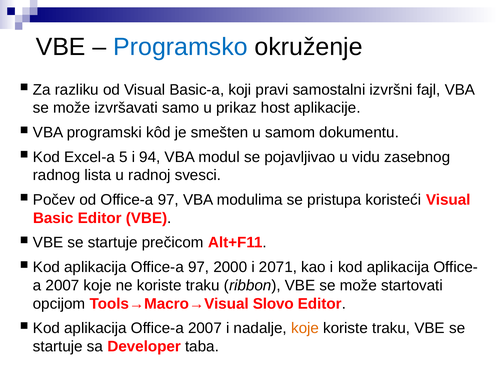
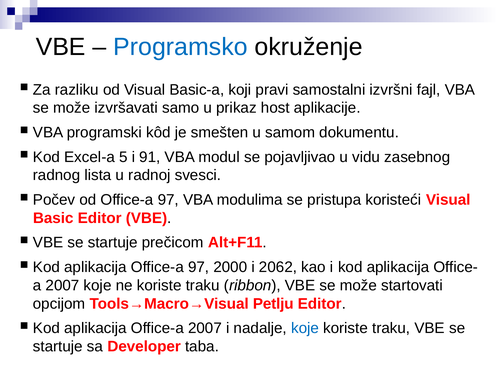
94: 94 -> 91
2071: 2071 -> 2062
Slovo: Slovo -> Petlju
koje at (305, 328) colour: orange -> blue
